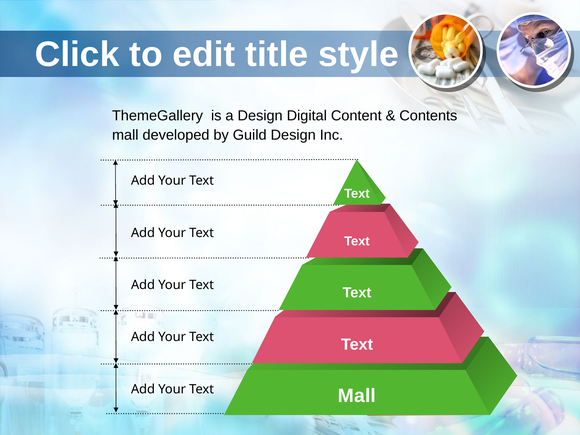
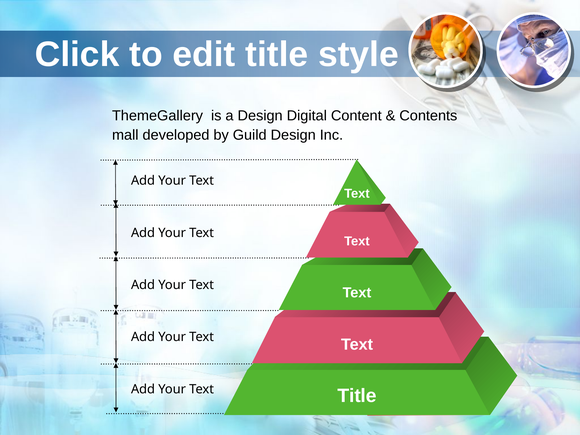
Mall at (357, 396): Mall -> Title
